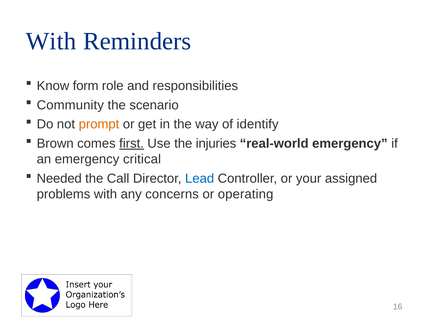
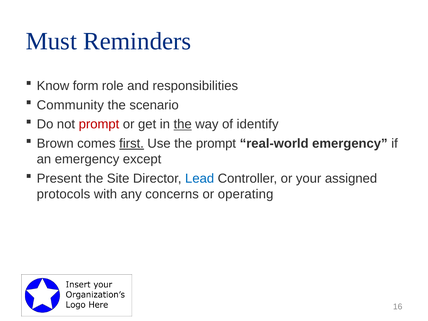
With at (51, 41): With -> Must
prompt at (99, 124) colour: orange -> red
the at (183, 124) underline: none -> present
the injuries: injuries -> prompt
critical: critical -> except
Needed: Needed -> Present
Call: Call -> Site
problems: problems -> protocols
